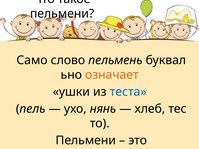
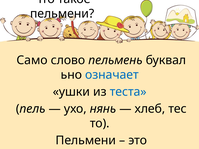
означает colour: orange -> blue
